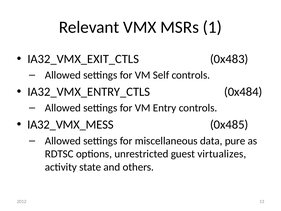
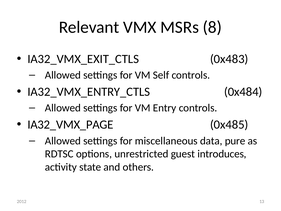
1: 1 -> 8
IA32_VMX_MESS: IA32_VMX_MESS -> IA32_VMX_PAGE
virtualizes: virtualizes -> introduces
